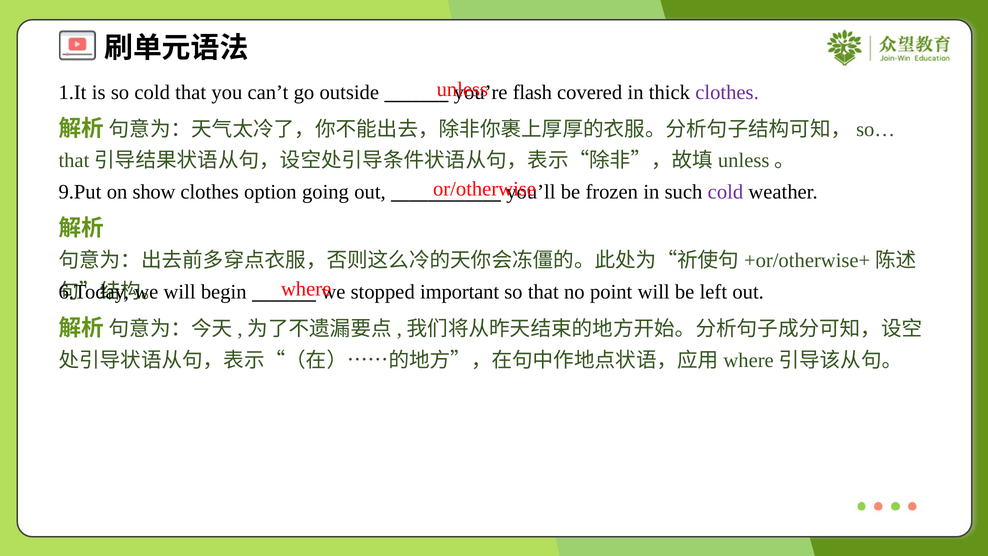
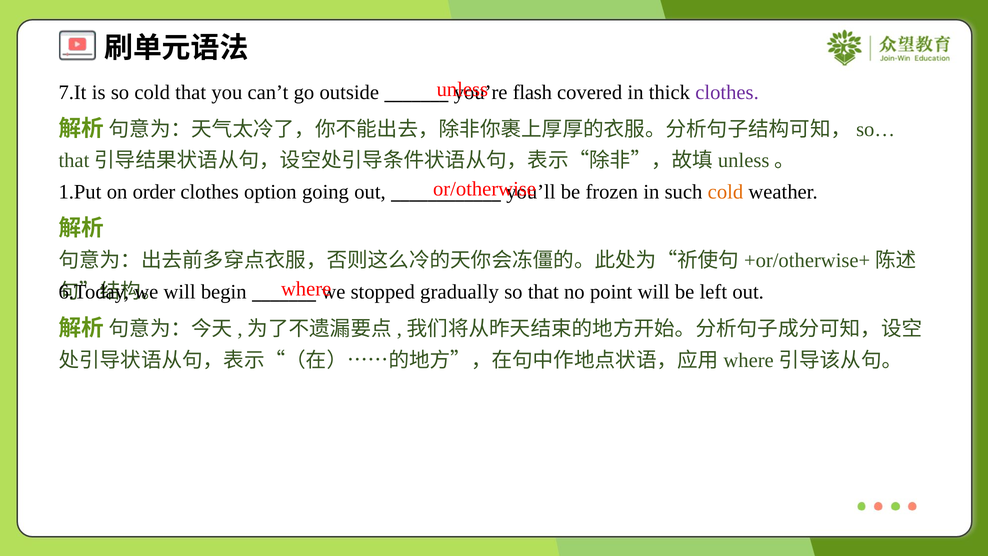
1.It: 1.It -> 7.It
9.Put: 9.Put -> 1.Put
show: show -> order
cold at (725, 192) colour: purple -> orange
important: important -> gradually
